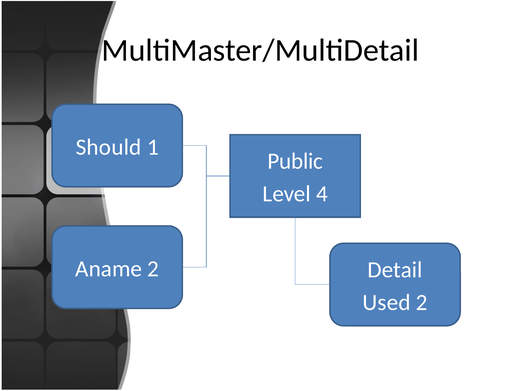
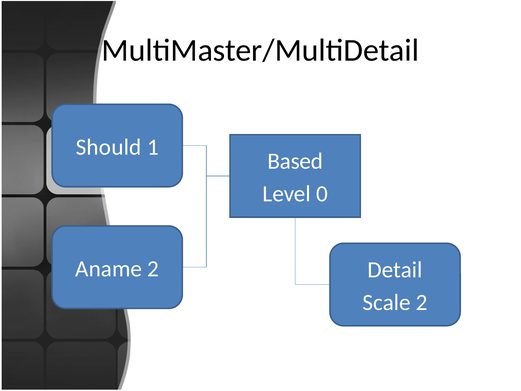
Public: Public -> Based
4: 4 -> 0
Used: Used -> Scale
